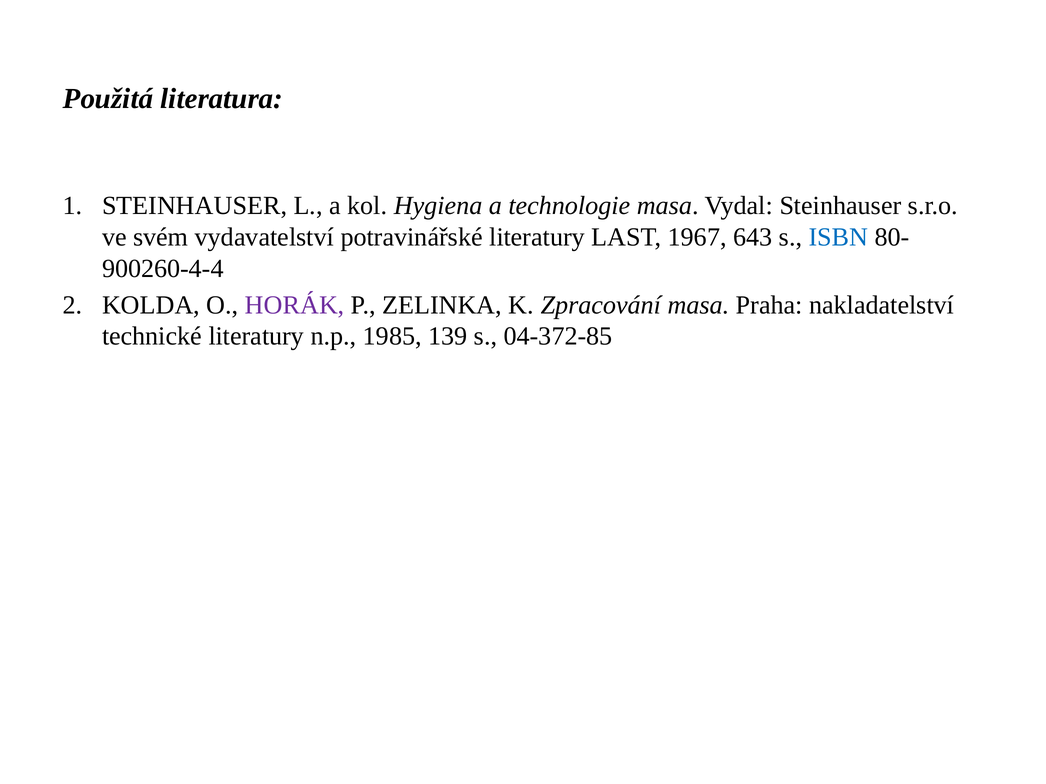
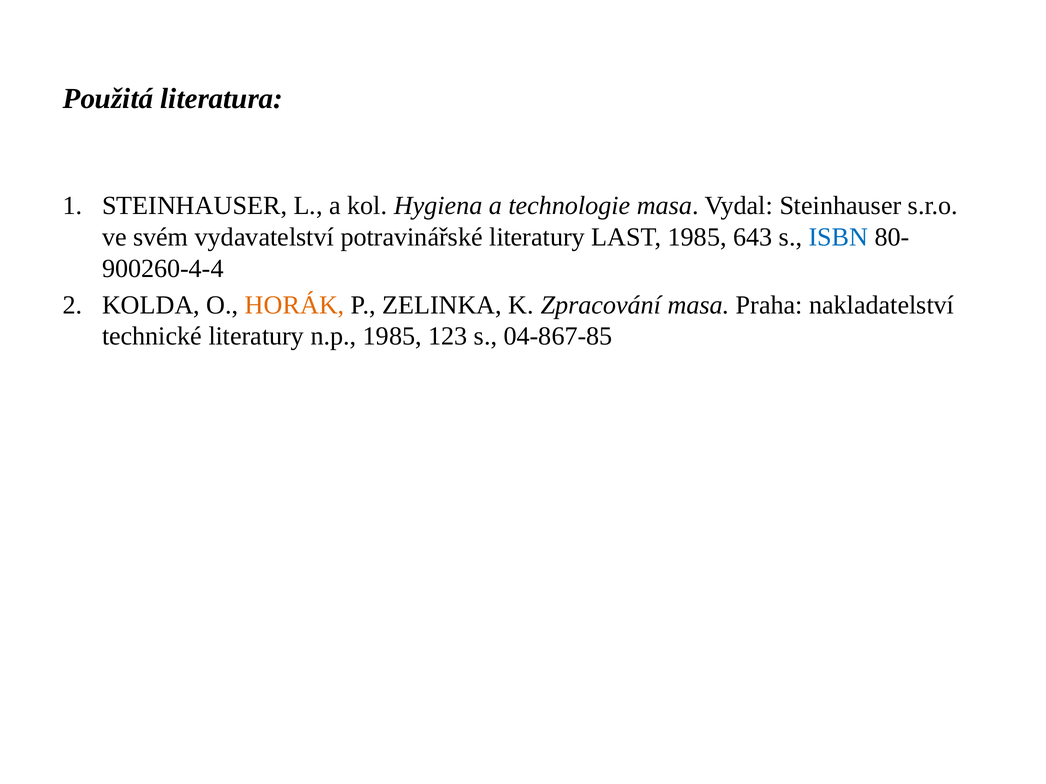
LAST 1967: 1967 -> 1985
HORÁK colour: purple -> orange
139: 139 -> 123
04-372-85: 04-372-85 -> 04-867-85
